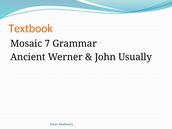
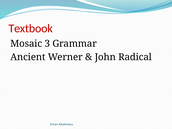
Textbook colour: orange -> red
7: 7 -> 3
Usually: Usually -> Radical
